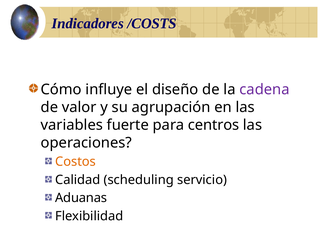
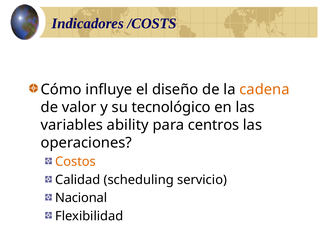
cadena colour: purple -> orange
agrupación: agrupación -> tecnológico
fuerte: fuerte -> ability
Aduanas: Aduanas -> Nacional
